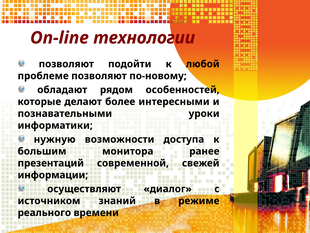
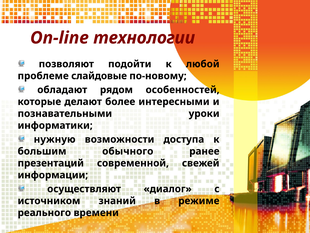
проблеме позволяют: позволяют -> слайдовые
монитора: монитора -> обычного
